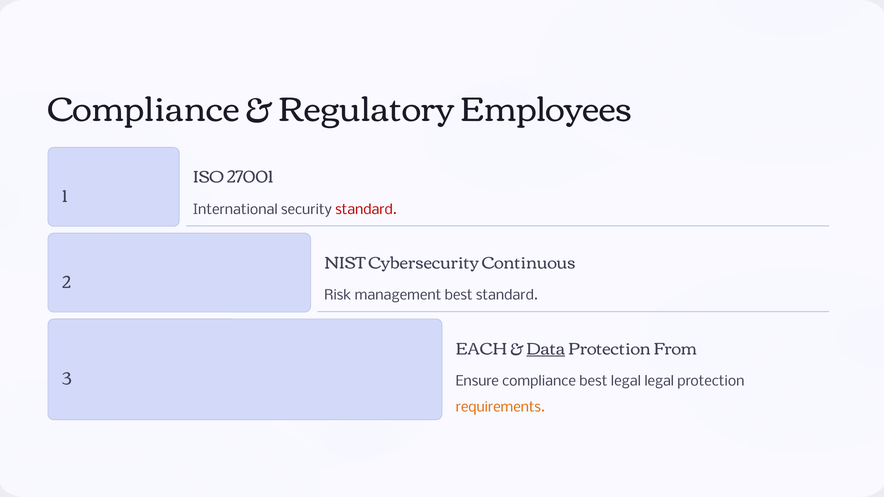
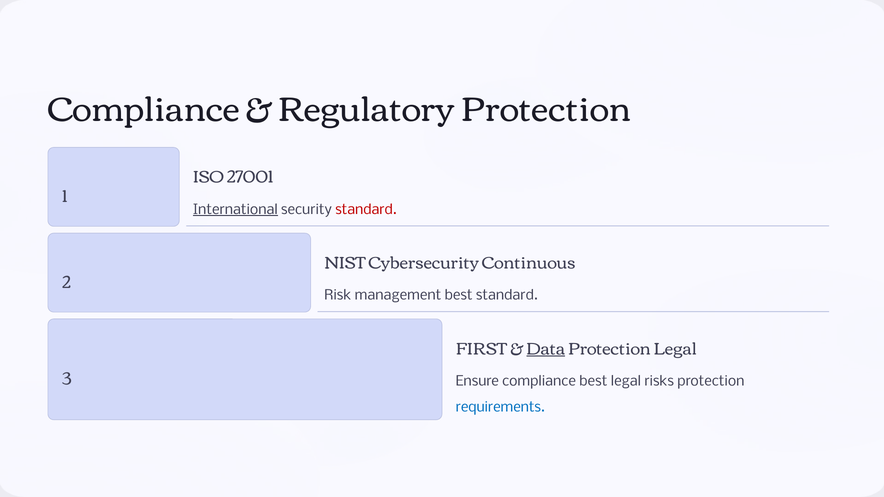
Regulatory Employees: Employees -> Protection
International underline: none -> present
EACH: EACH -> FIRST
Protection From: From -> Legal
legal legal: legal -> risks
requirements colour: orange -> blue
